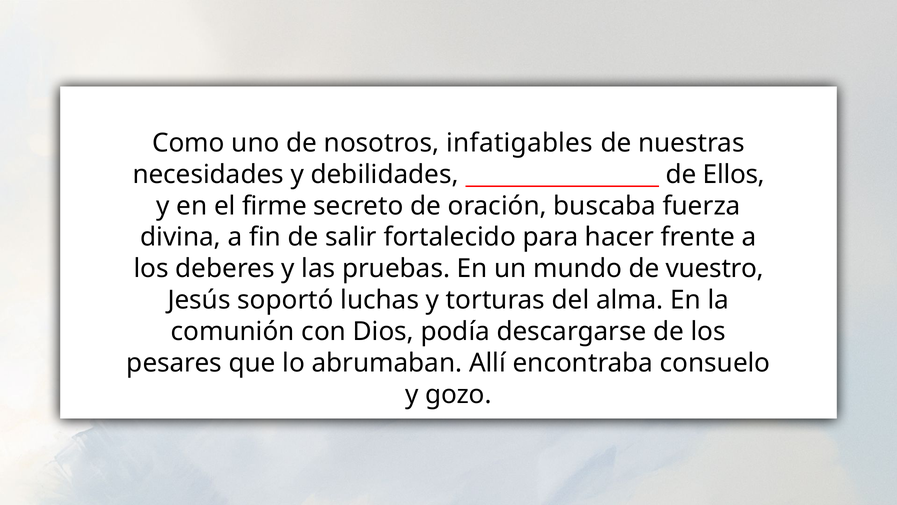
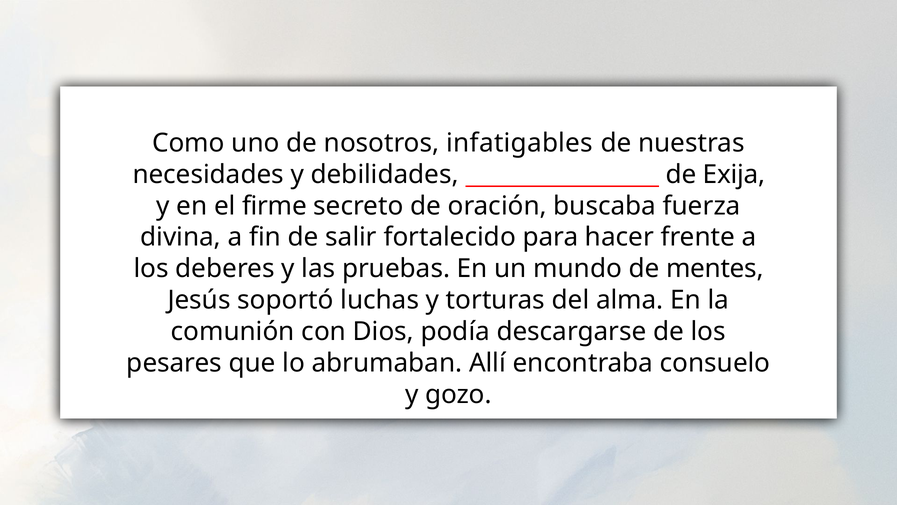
Ellos: Ellos -> Exija
vuestro: vuestro -> mentes
